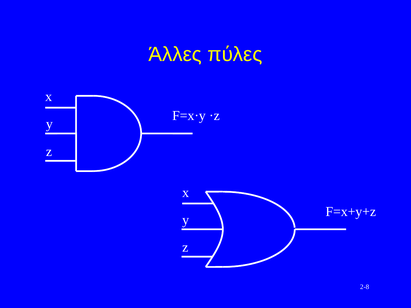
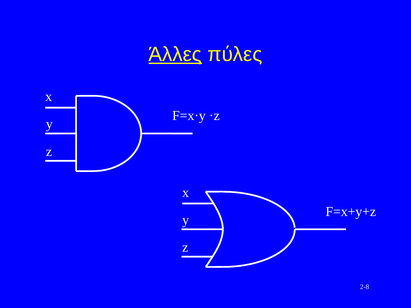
Άλλες underline: none -> present
